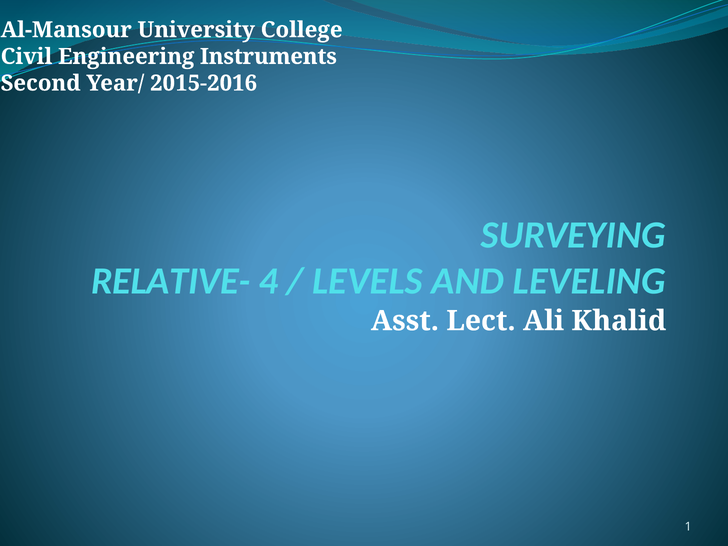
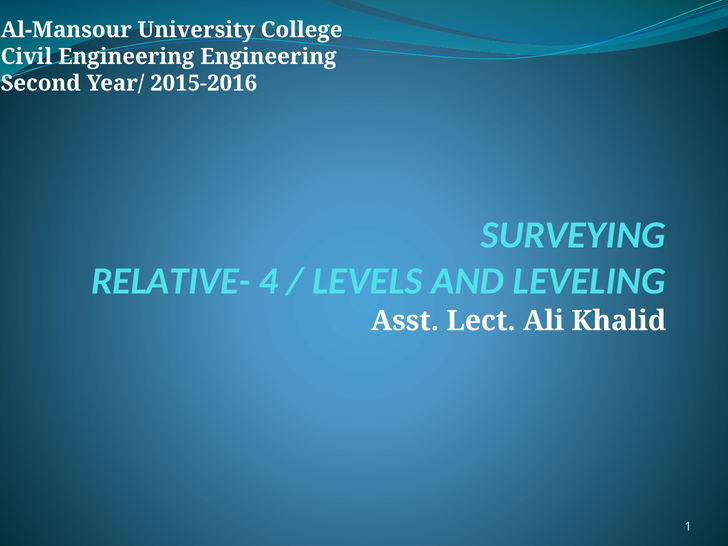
Engineering Instruments: Instruments -> Engineering
